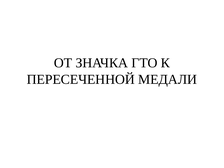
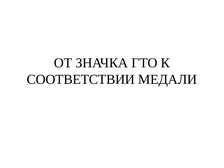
ПЕРЕСЕЧЕННОЙ: ПЕРЕСЕЧЕННОЙ -> СООТВЕТСТВИИ
